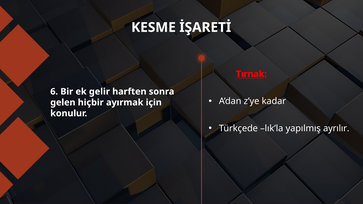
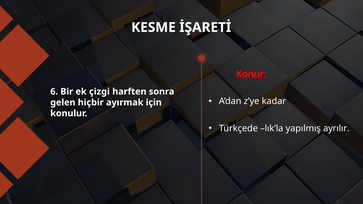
Tırnak: Tırnak -> Konur
gelir: gelir -> çizgi
